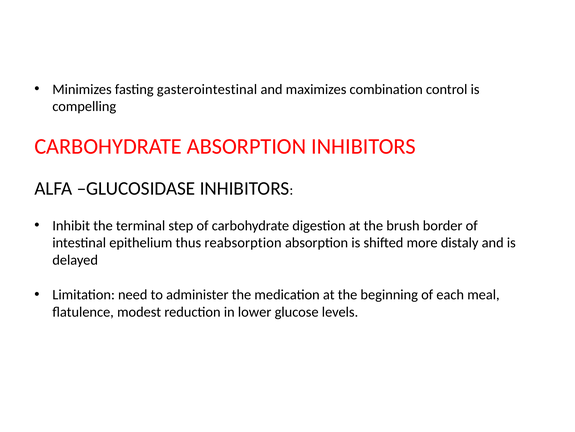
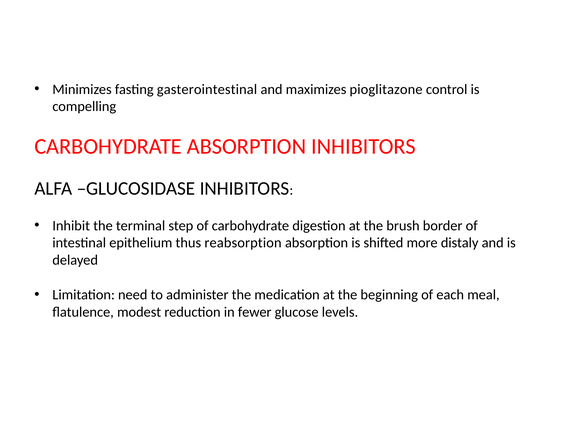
combination: combination -> pioglitazone
lower: lower -> fewer
